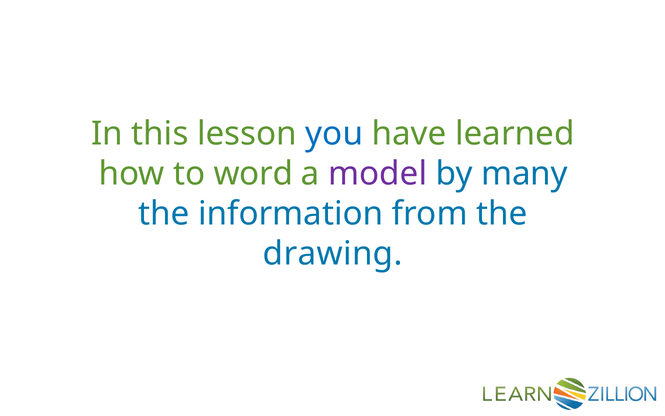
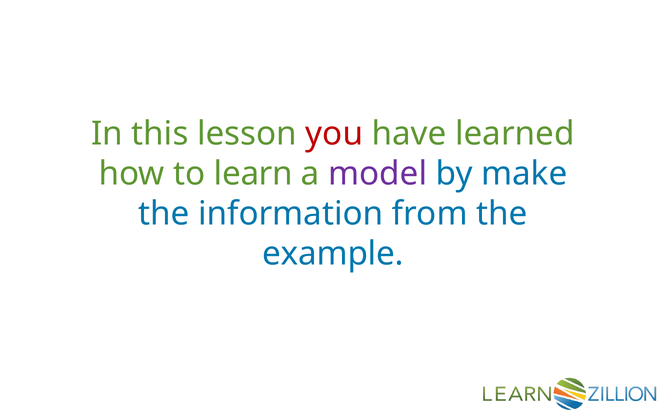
you colour: blue -> red
word: word -> learn
many: many -> make
drawing: drawing -> example
